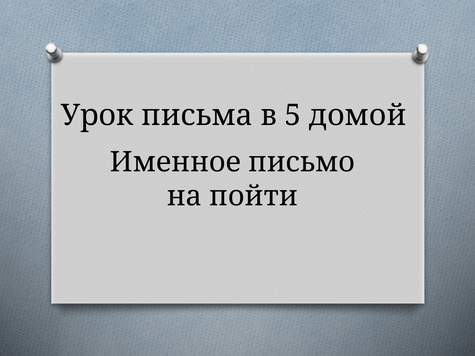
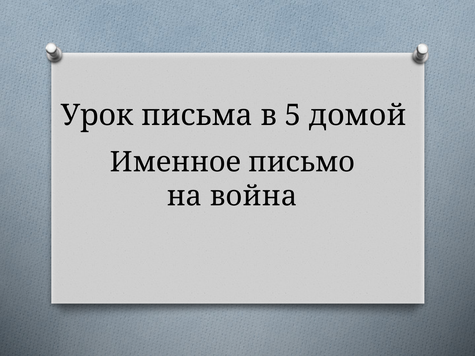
пойти: пойти -> война
